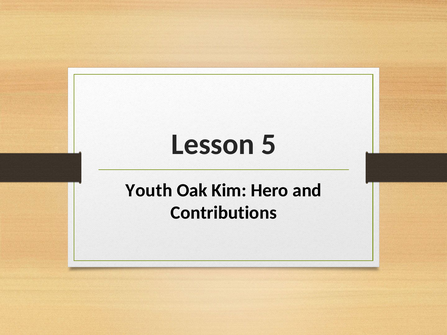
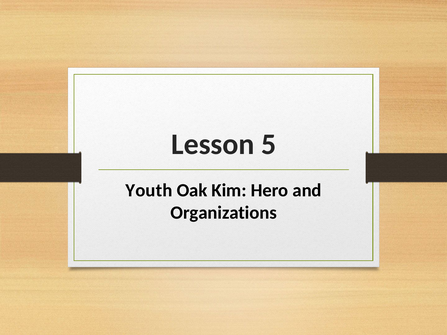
Contributions: Contributions -> Organizations
